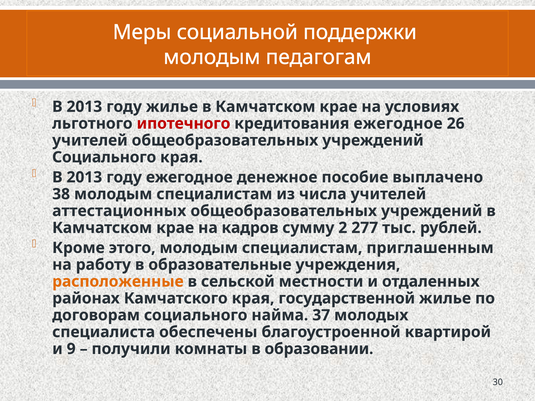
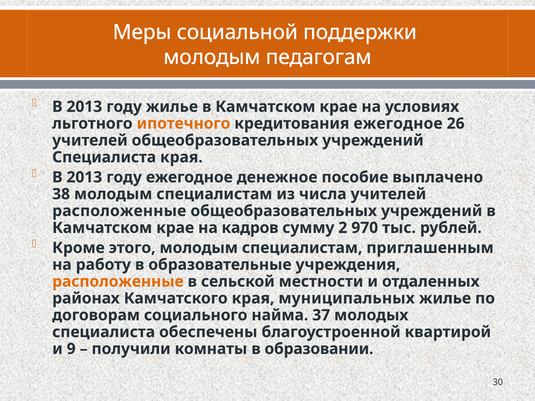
ипотечного colour: red -> orange
Социального at (104, 157): Социального -> Специалиста
аттестационных at (119, 211): аттестационных -> расположенные
277: 277 -> 970
государственной: государственной -> муниципальных
